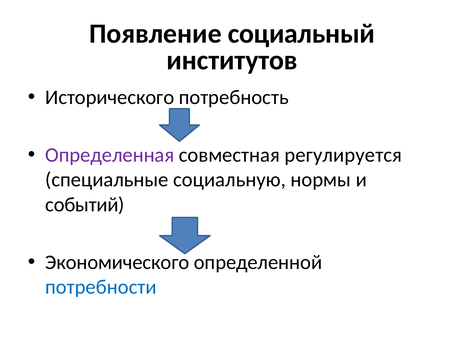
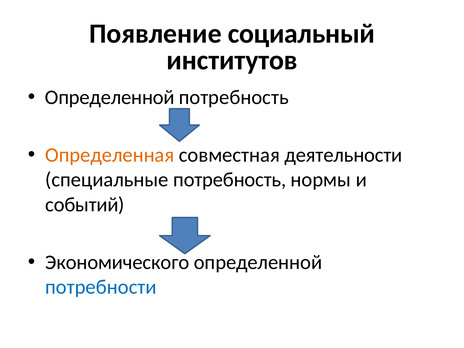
Исторического at (110, 97): Исторического -> Определенной
Определенная colour: purple -> orange
регулируется: регулируется -> деятельности
специальные социальную: социальную -> потребность
